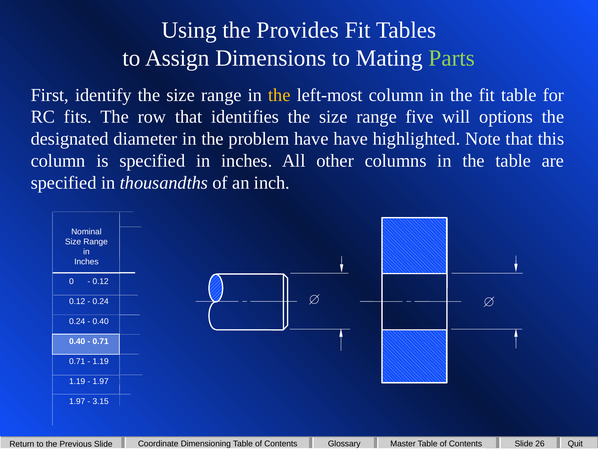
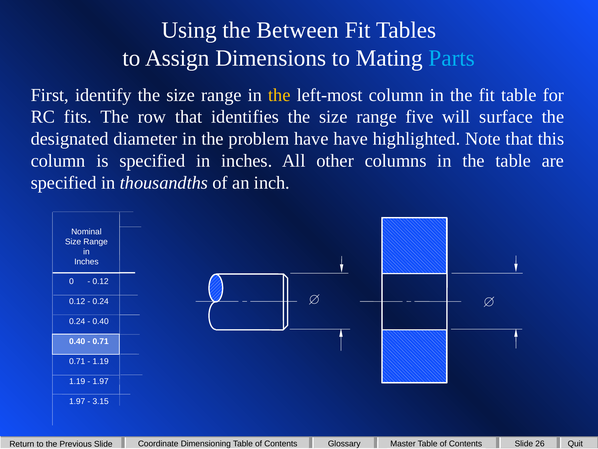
Provides: Provides -> Between
Parts colour: light green -> light blue
options: options -> surface
